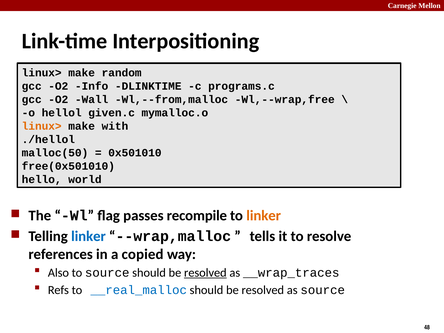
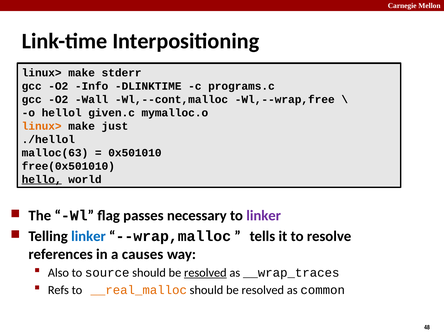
random: random -> stderr
Wl,--from,malloc: Wl,--from,malloc -> Wl,--cont,malloc
with: with -> just
malloc(50: malloc(50 -> malloc(63
hello underline: none -> present
recompile: recompile -> necessary
linker at (264, 216) colour: orange -> purple
copied: copied -> causes
__real_malloc colour: blue -> orange
as source: source -> common
